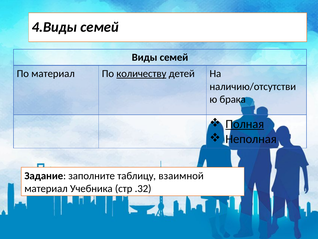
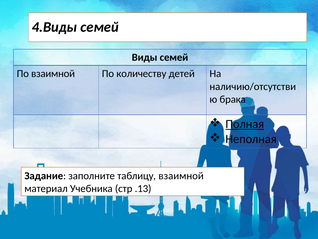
По материал: материал -> взаимной
количеству underline: present -> none
.32: .32 -> .13
